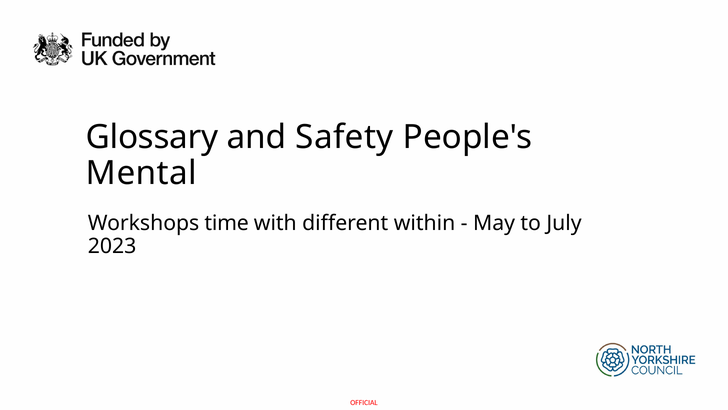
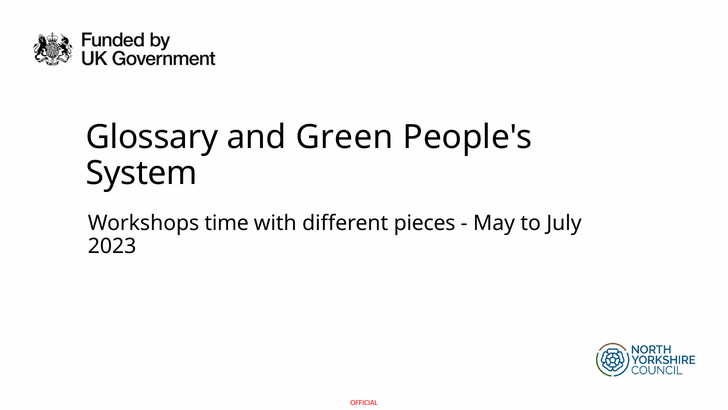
Safety: Safety -> Green
Mental: Mental -> System
within: within -> pieces
